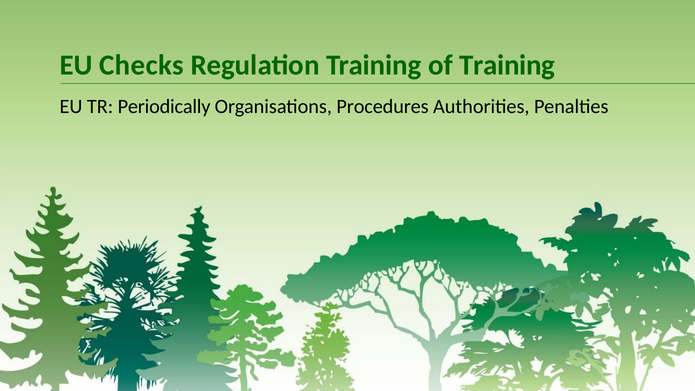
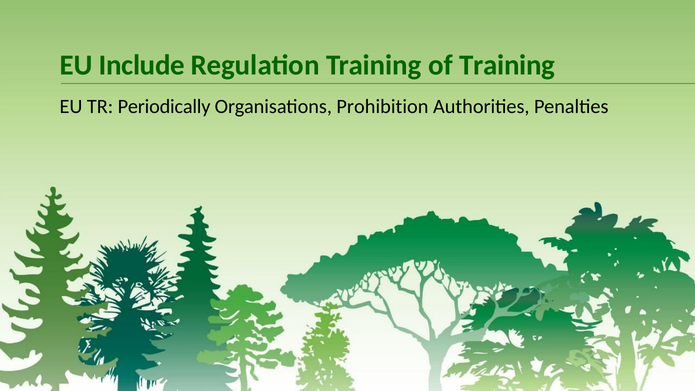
Checks: Checks -> Include
Procedures: Procedures -> Prohibition
